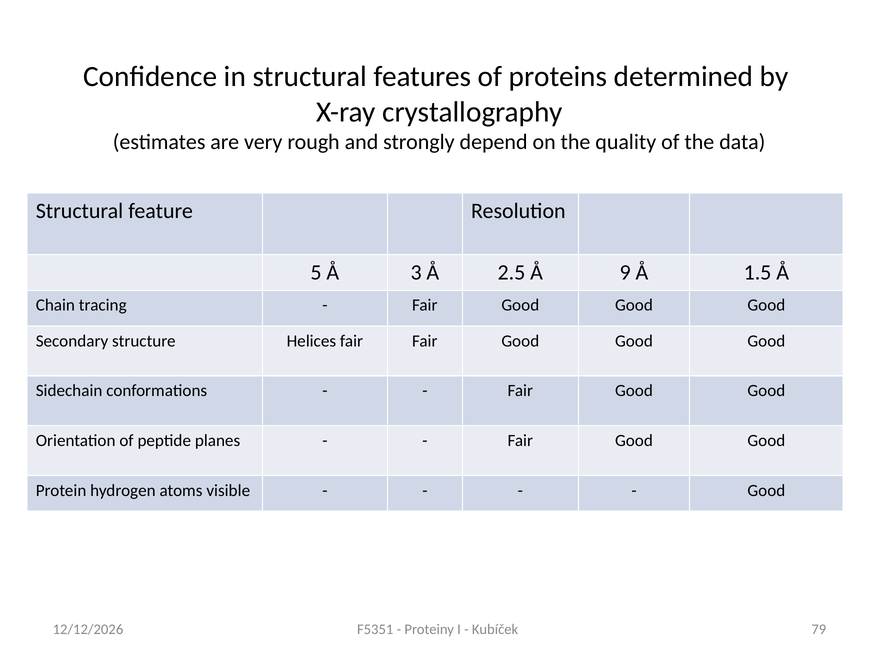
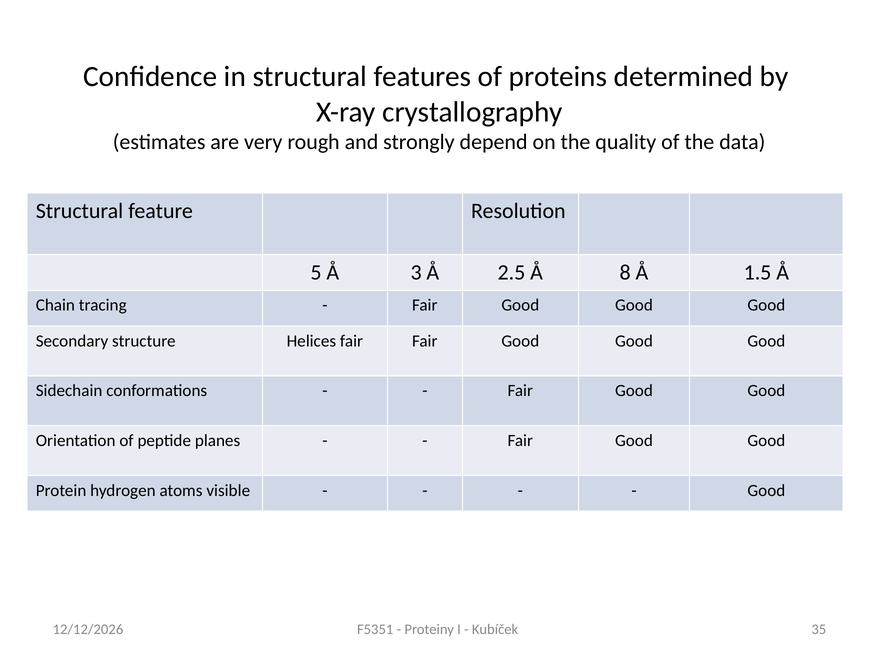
9: 9 -> 8
79: 79 -> 35
